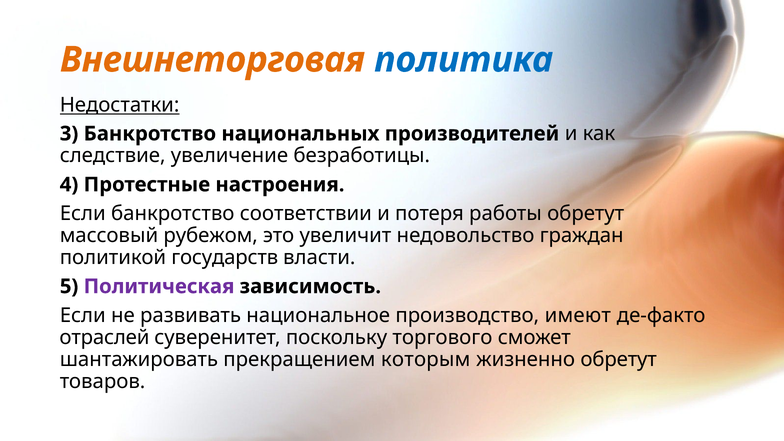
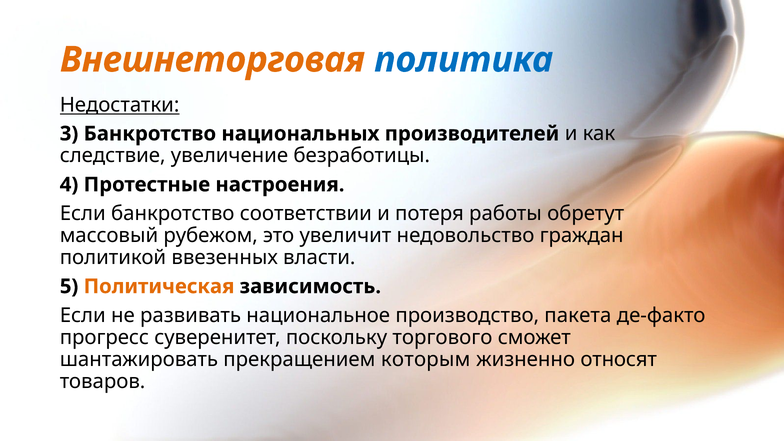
государств: государств -> ввезенных
Политическая colour: purple -> orange
имеют: имеют -> пакета
отраслей: отраслей -> прогресс
жизненно обретут: обретут -> относят
